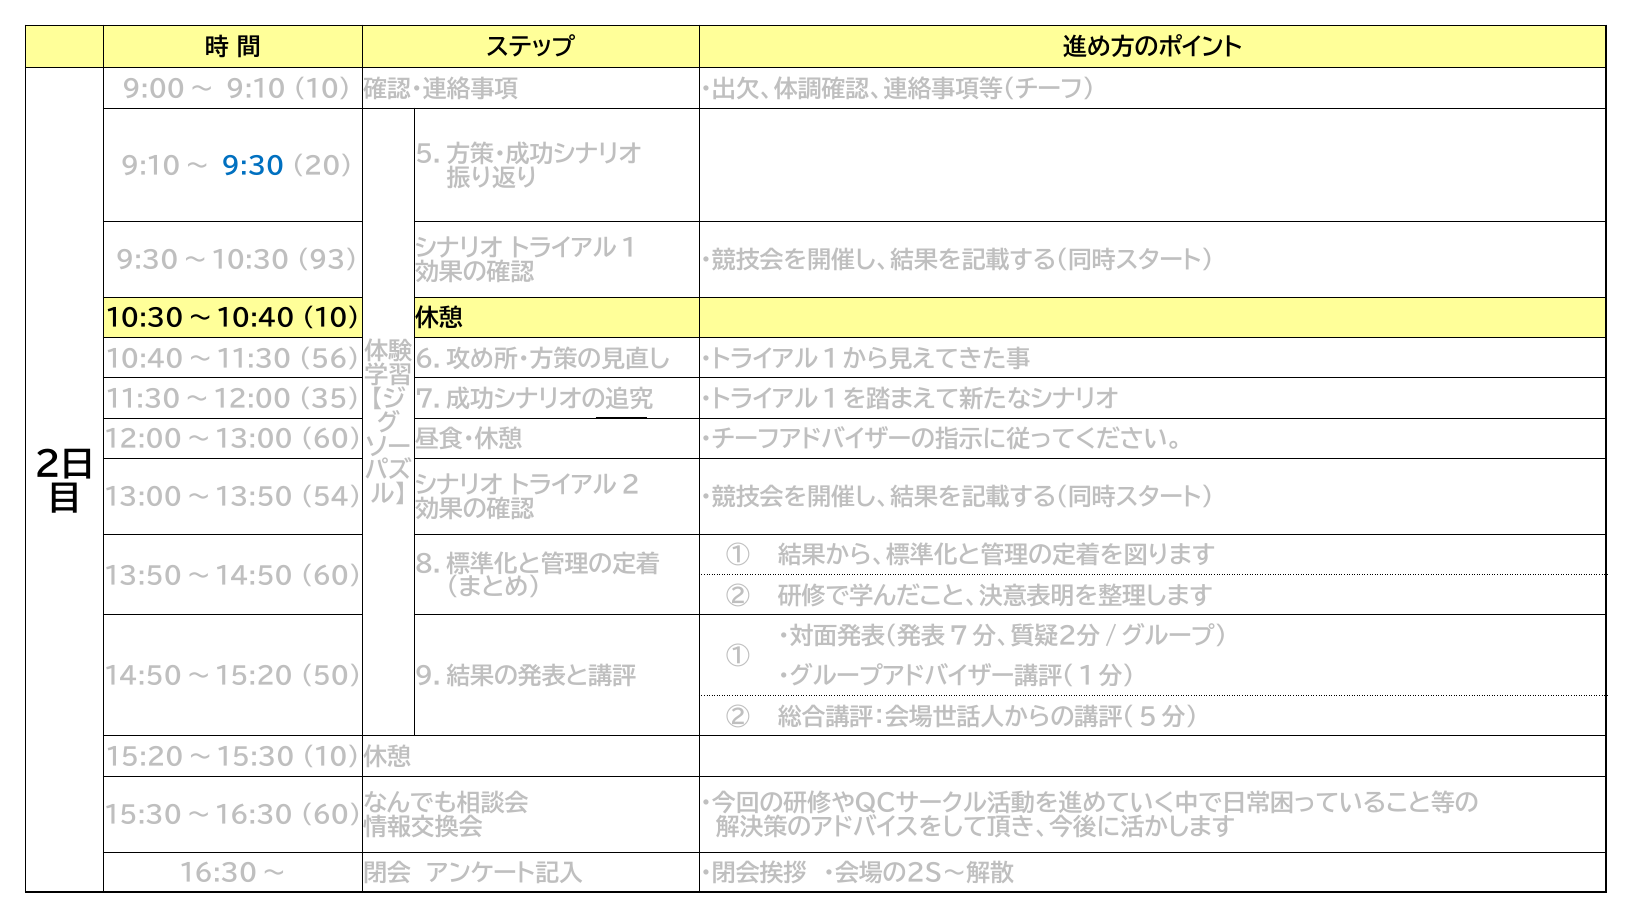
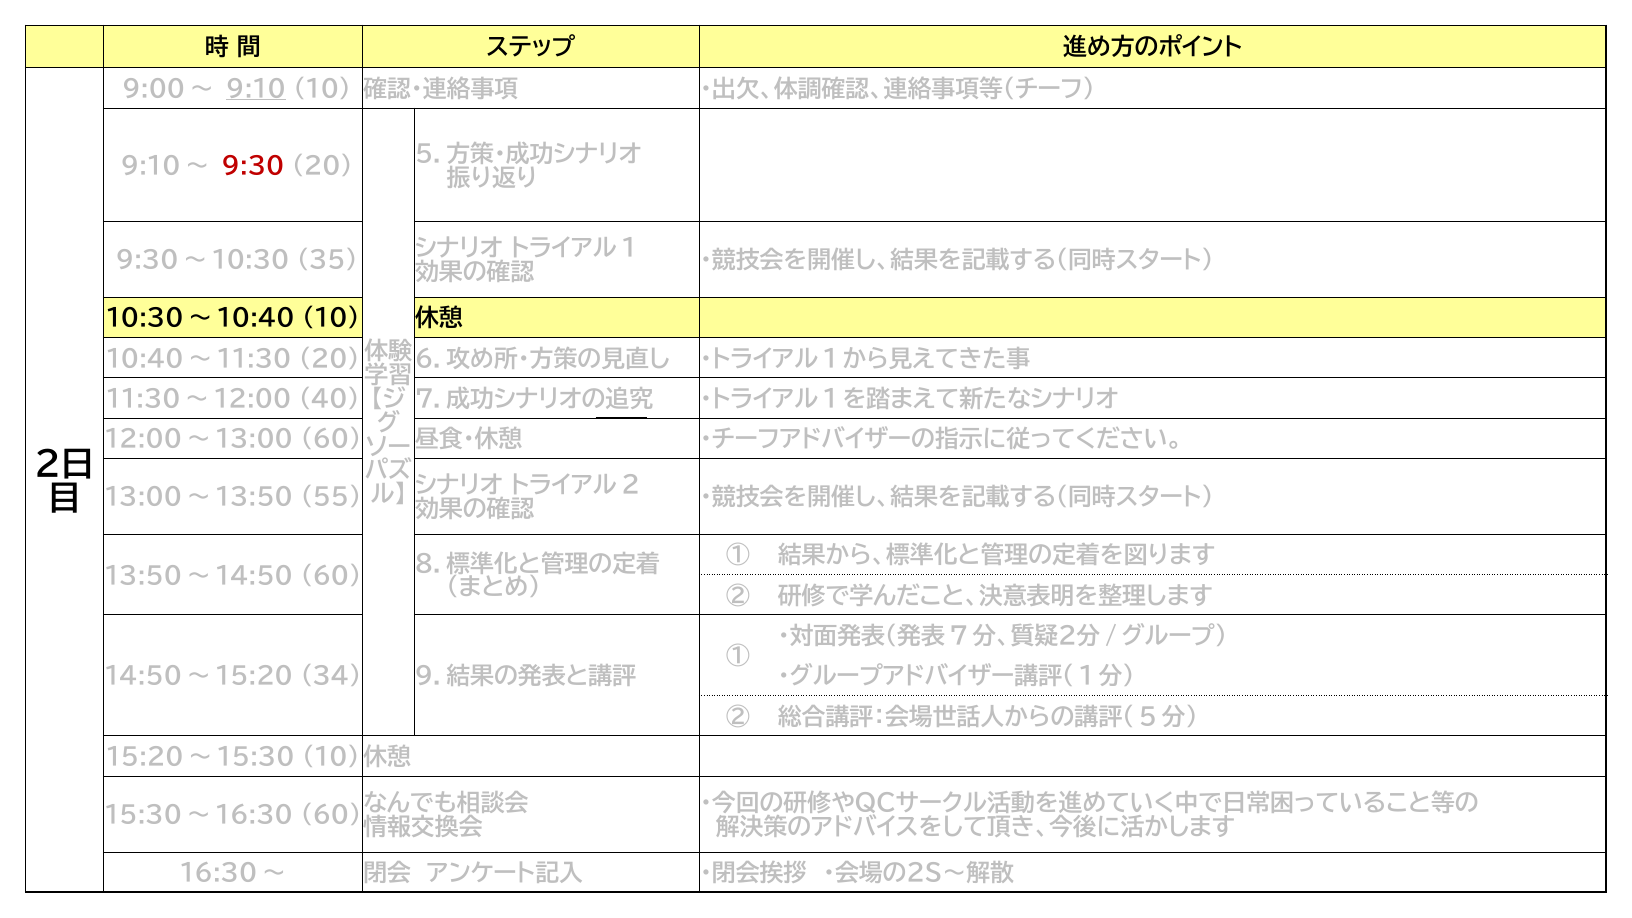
9:10 underline: none -> present
9:30 colour: blue -> red
93: 93 -> 35
10:40～11:30 56: 56 -> 20
35: 35 -> 40
54: 54 -> 55
50: 50 -> 34
